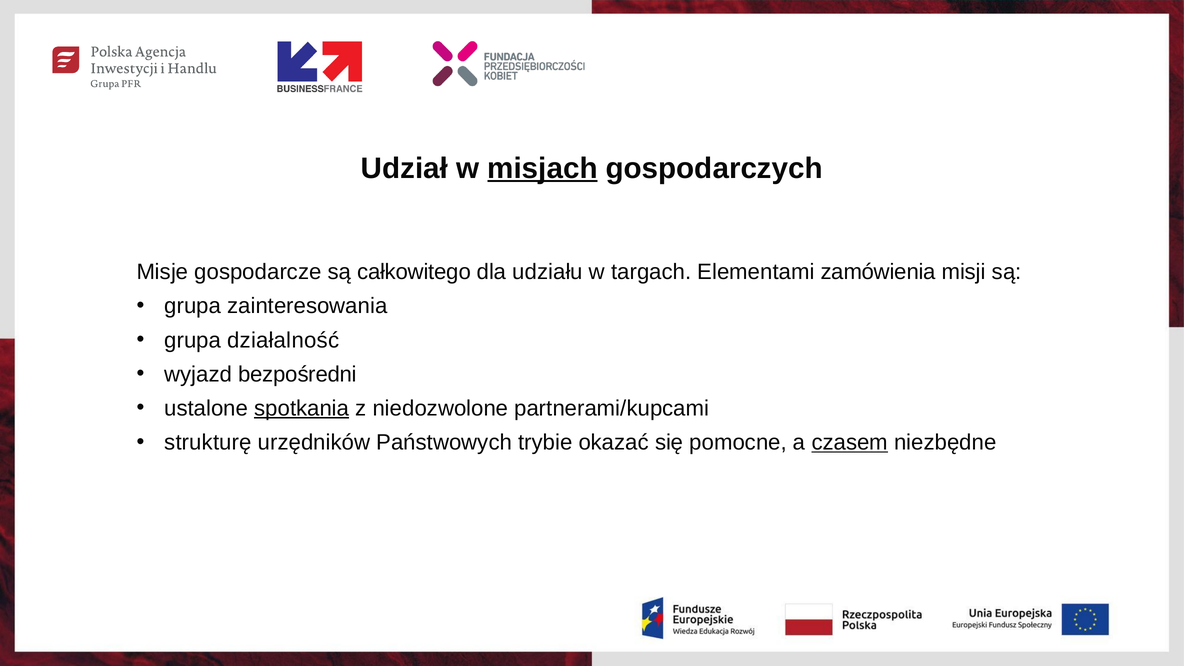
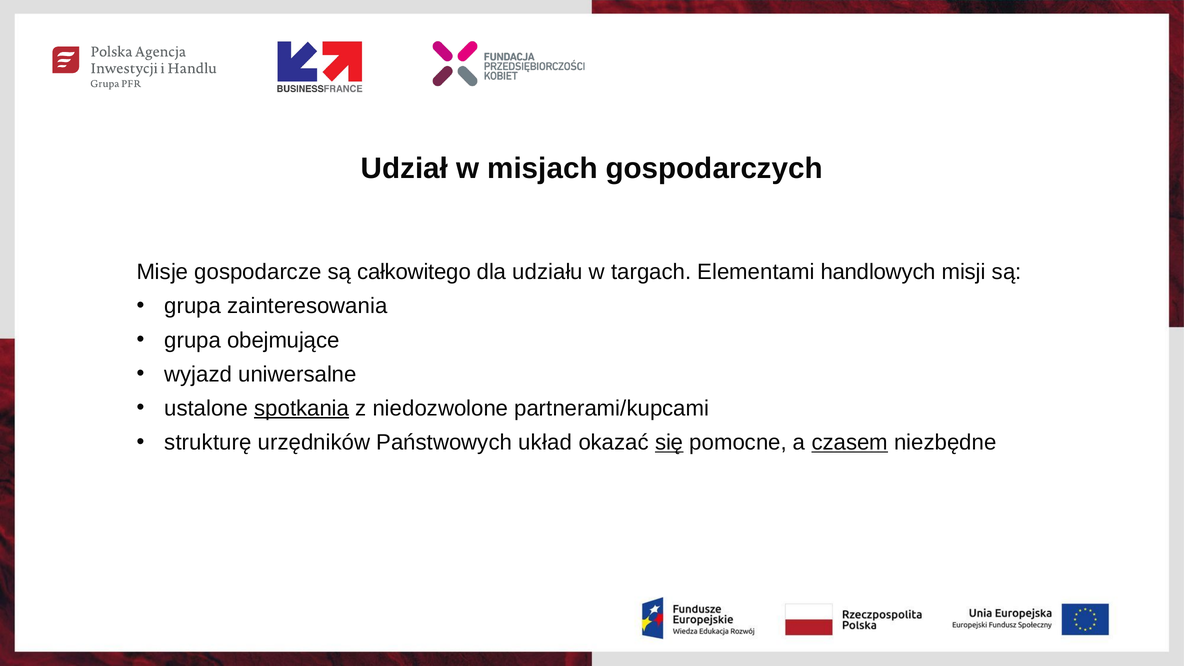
misjach underline: present -> none
zamówienia: zamówienia -> handlowych
działalność: działalność -> obejmujące
bezpośredni: bezpośredni -> uniwersalne
trybie: trybie -> układ
się underline: none -> present
